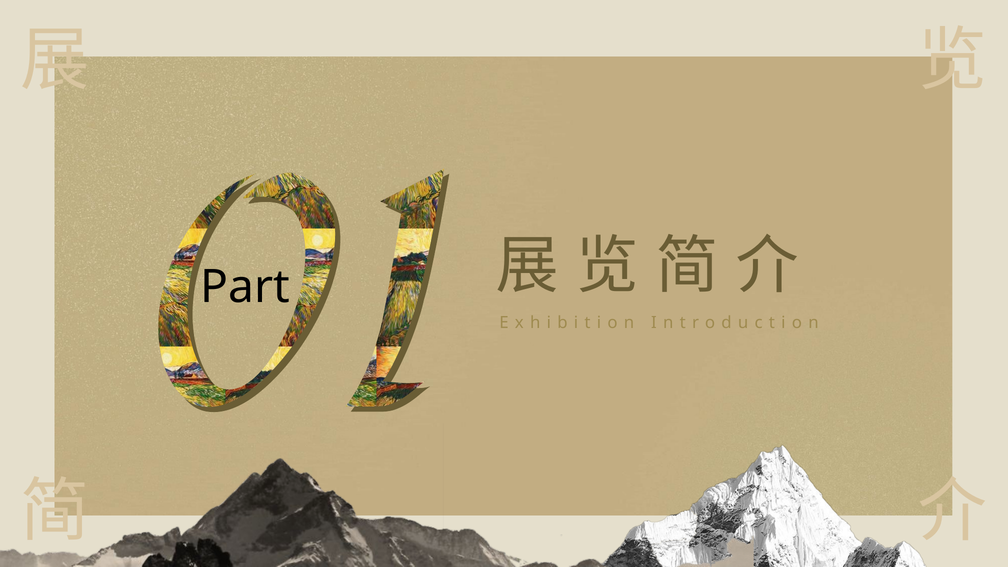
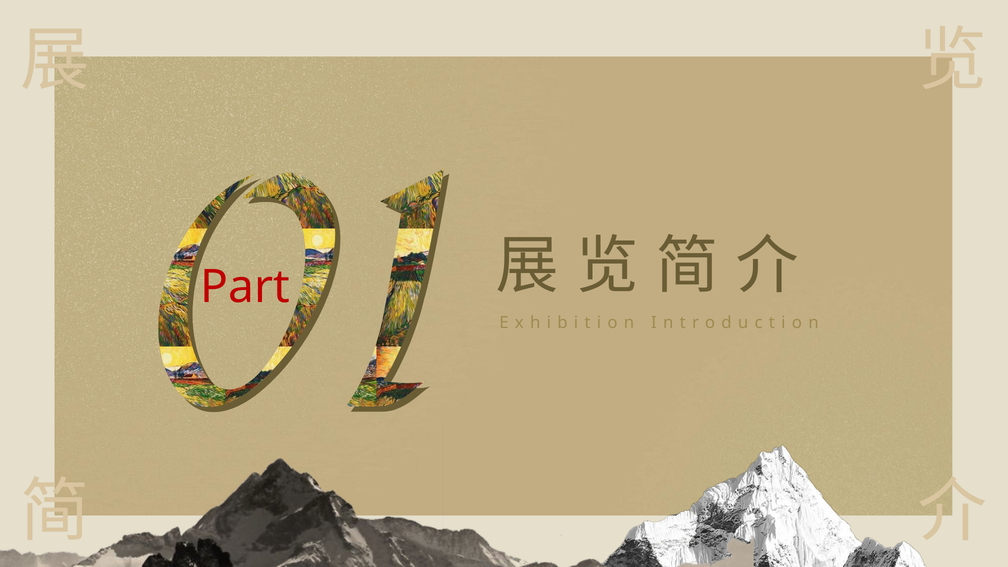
Part colour: black -> red
